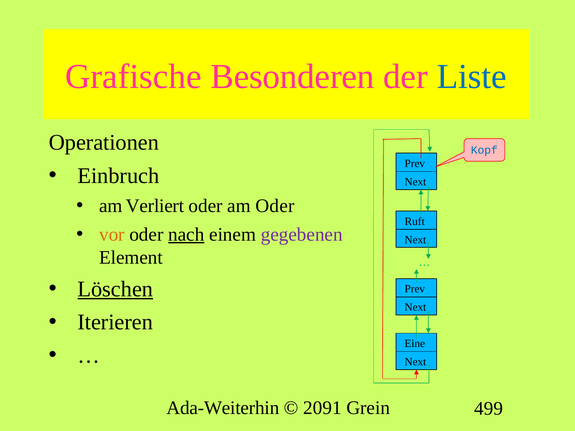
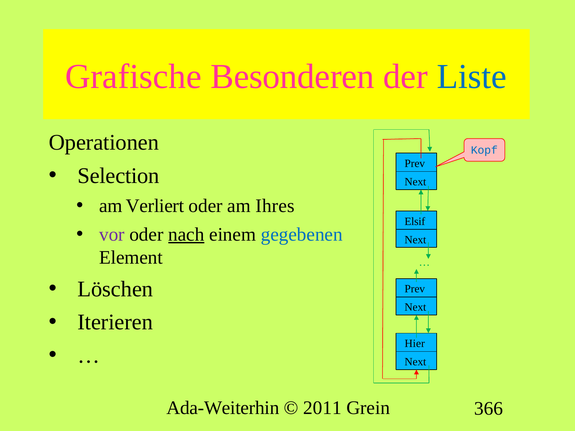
Einbruch: Einbruch -> Selection
am Oder: Oder -> Ihres
Ruft: Ruft -> Elsif
vor colour: orange -> purple
gegebenen colour: purple -> blue
Löschen underline: present -> none
Eine: Eine -> Hier
2091: 2091 -> 2011
499: 499 -> 366
